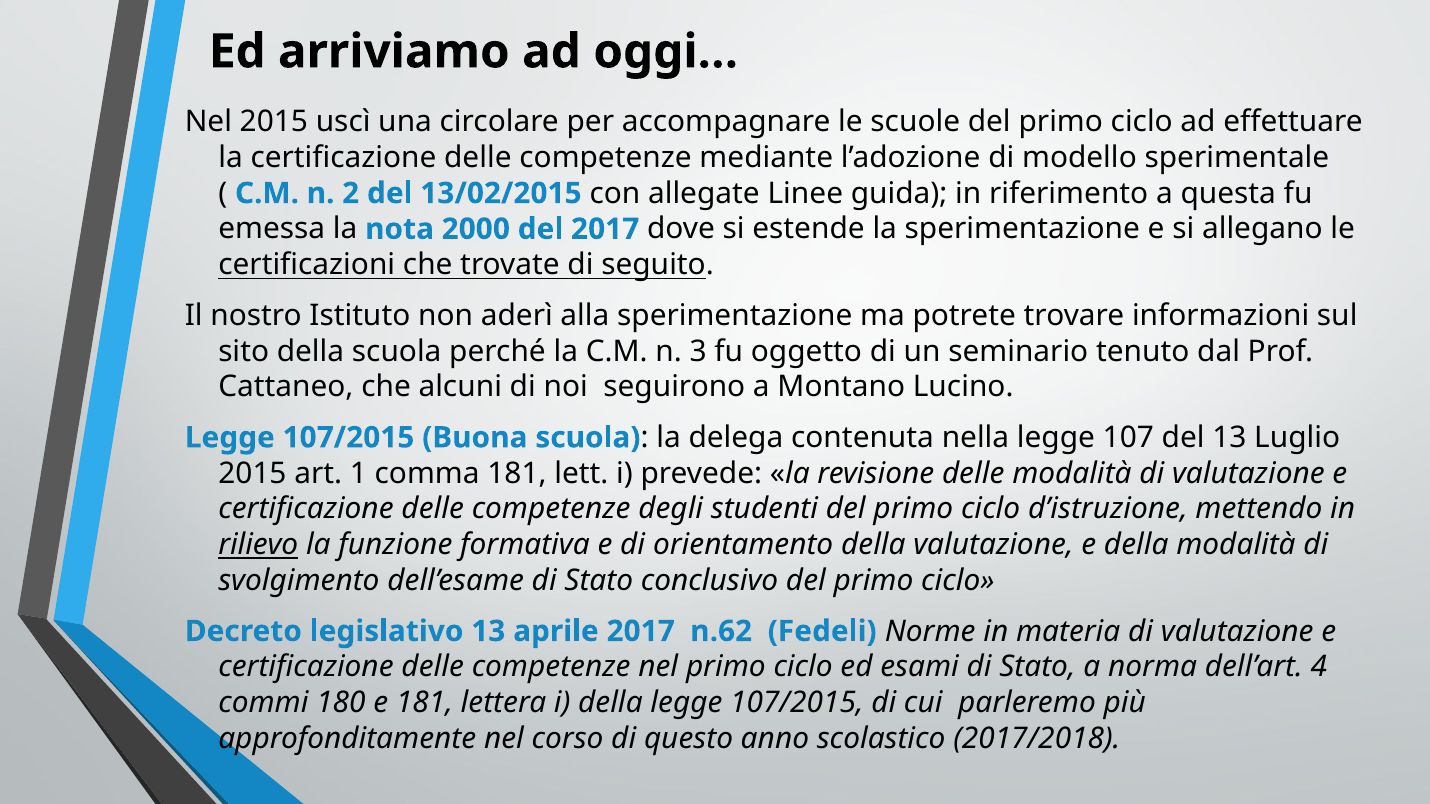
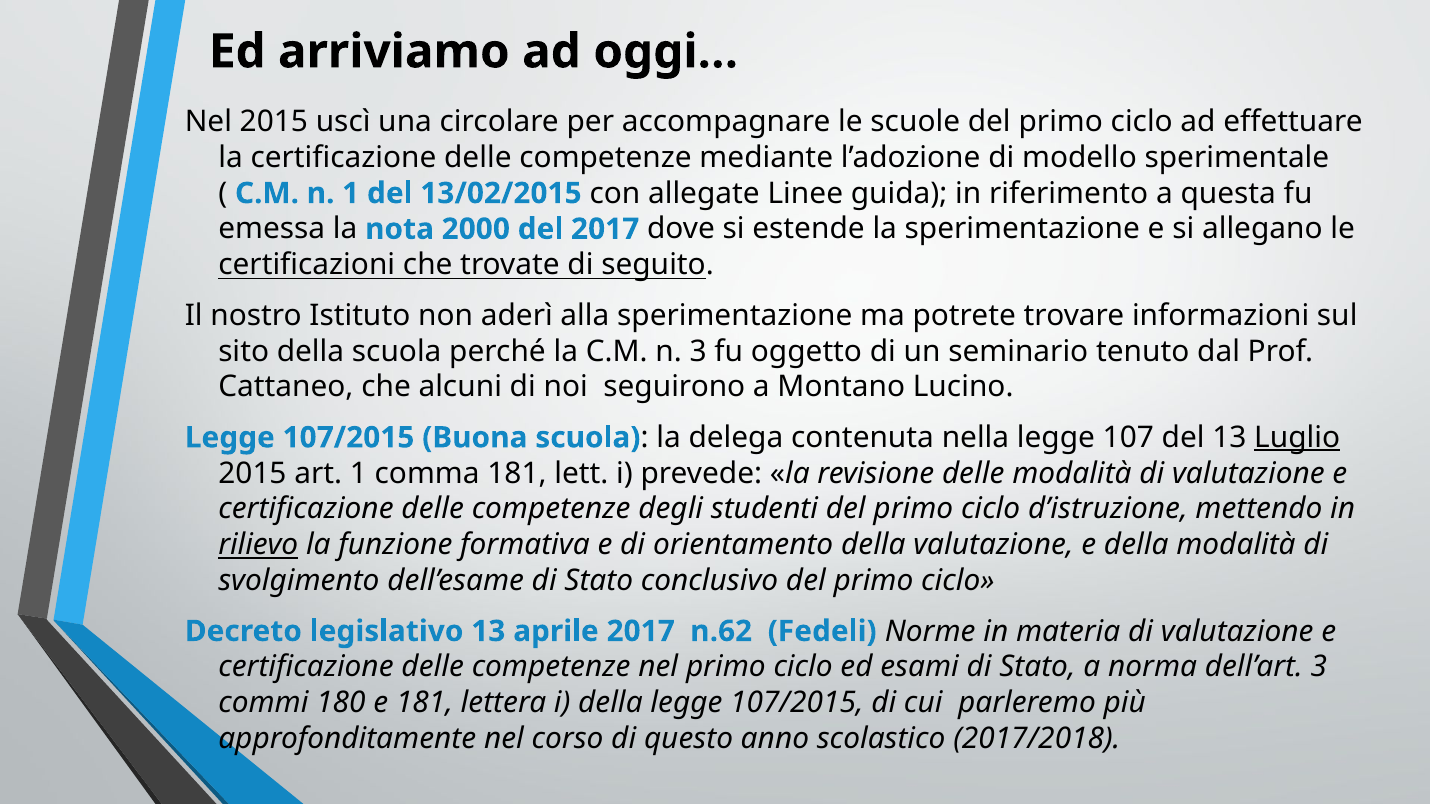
n 2: 2 -> 1
Luglio underline: none -> present
dell’art 4: 4 -> 3
